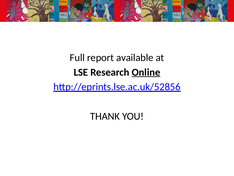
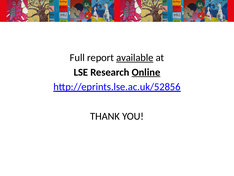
available underline: none -> present
